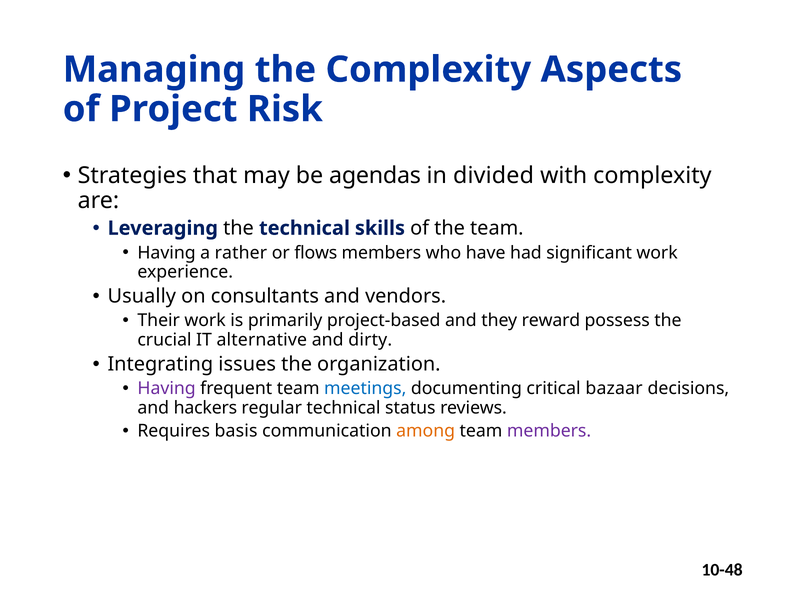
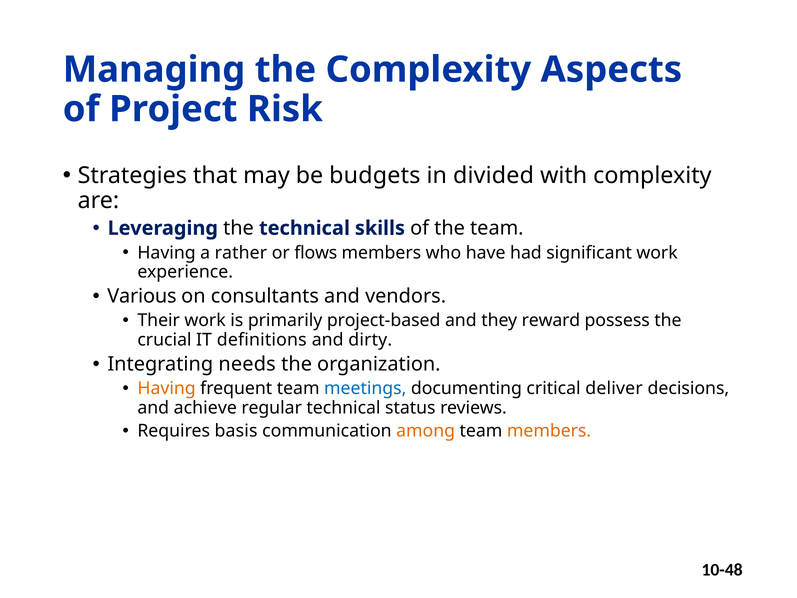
agendas: agendas -> budgets
Usually: Usually -> Various
alternative: alternative -> definitions
issues: issues -> needs
Having at (167, 388) colour: purple -> orange
bazaar: bazaar -> deliver
hackers: hackers -> achieve
members at (549, 431) colour: purple -> orange
